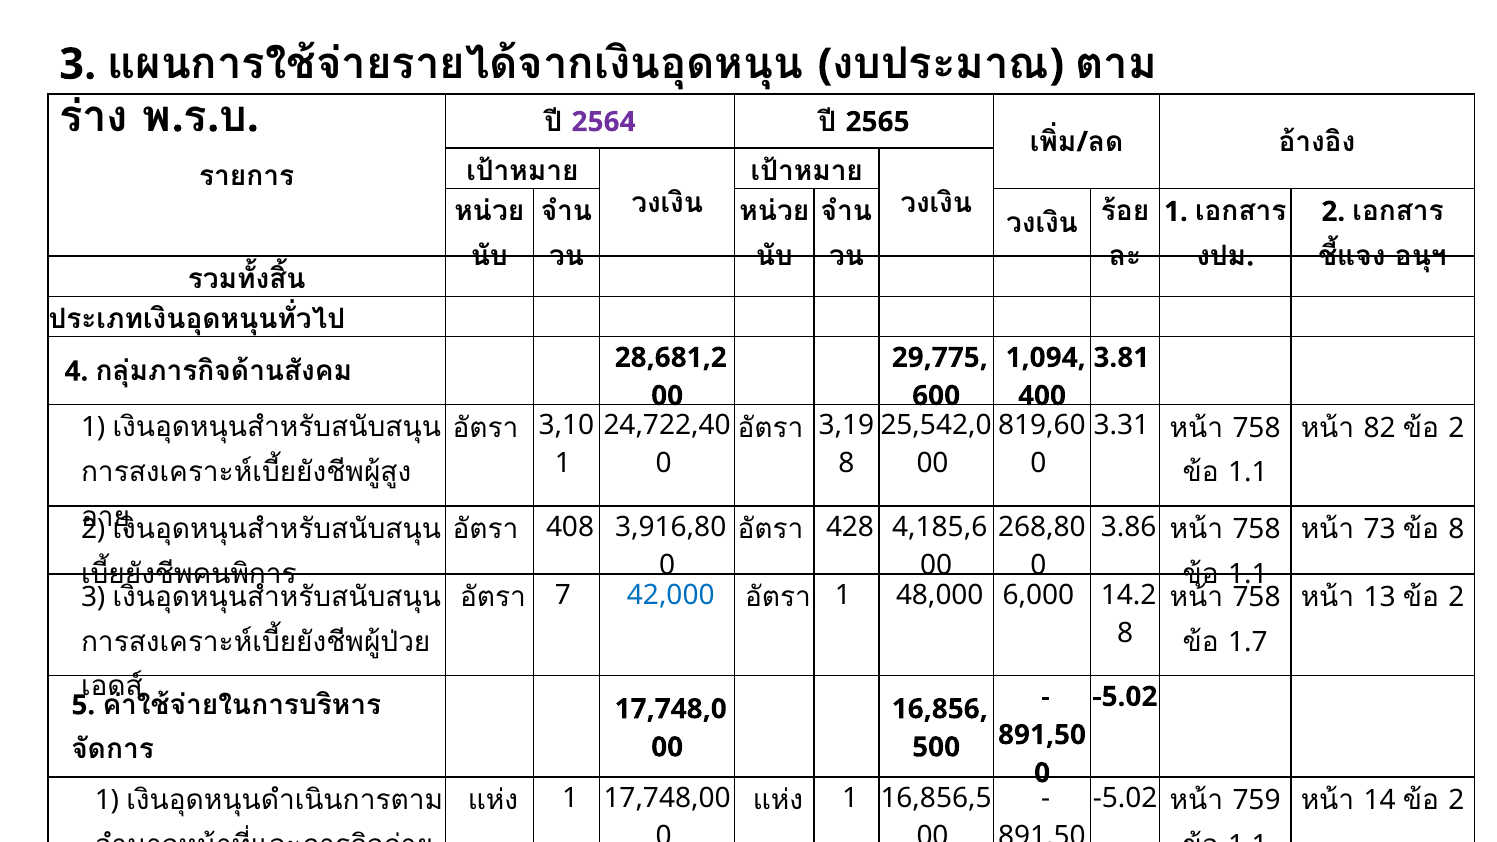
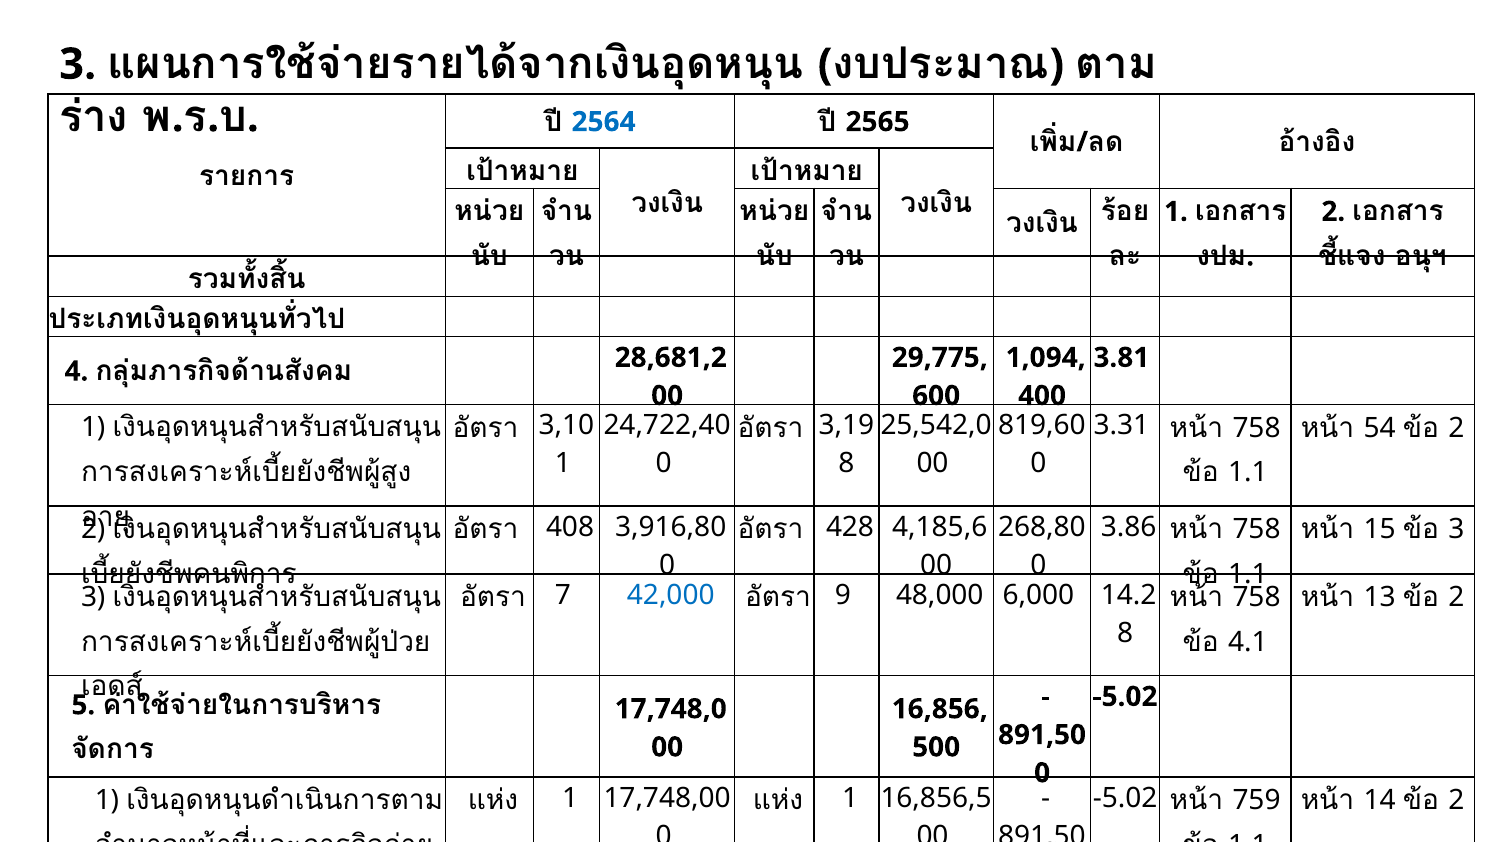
2564 colour: purple -> blue
82: 82 -> 54
73: 73 -> 15
8 at (1456, 529): 8 -> 3
1 at (843, 595): 1 -> 9
1.7: 1.7 -> 4.1
